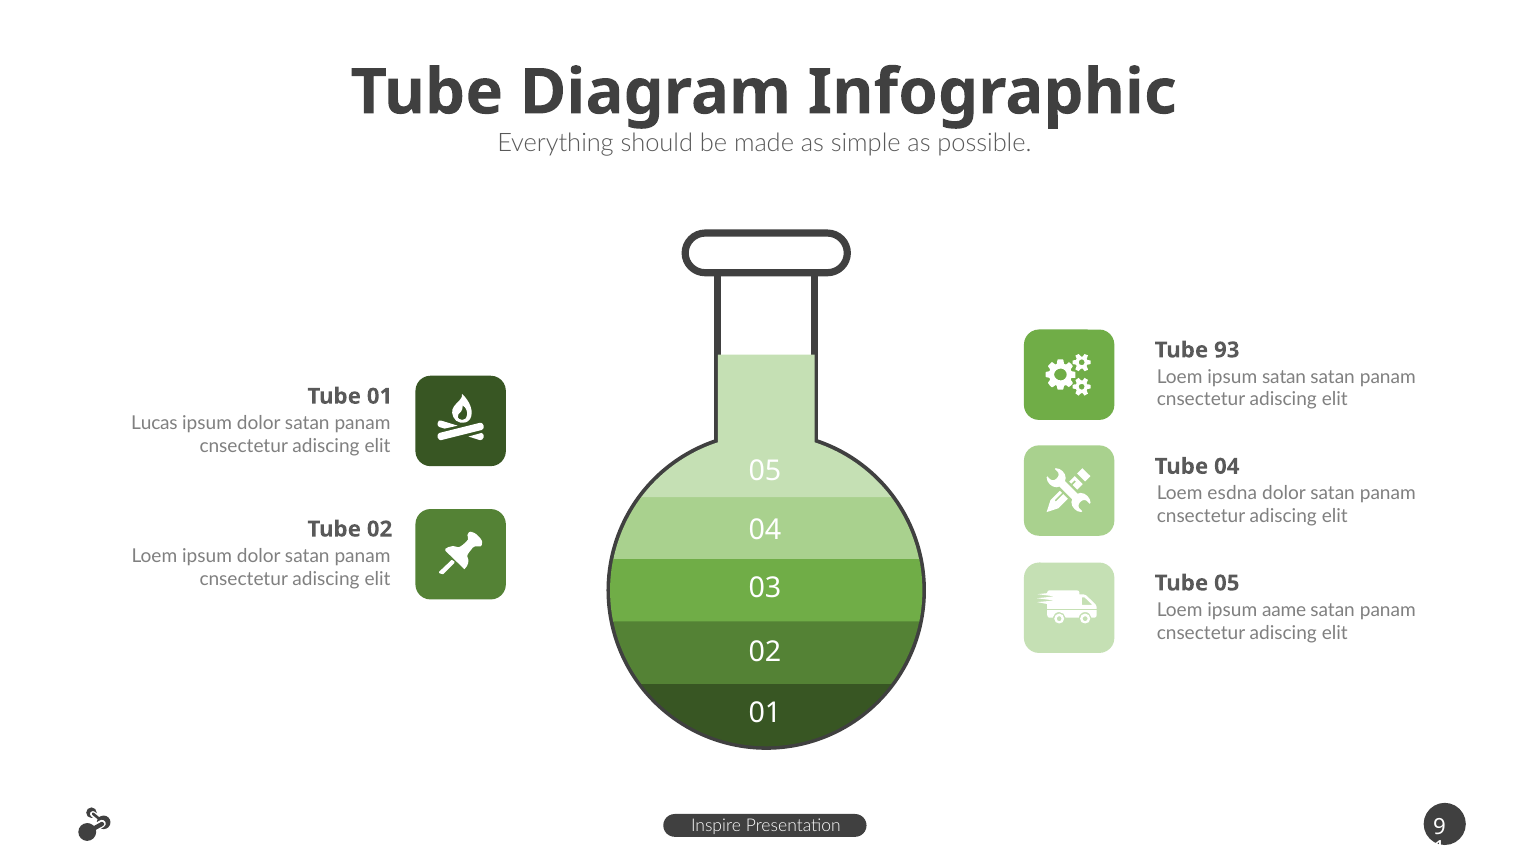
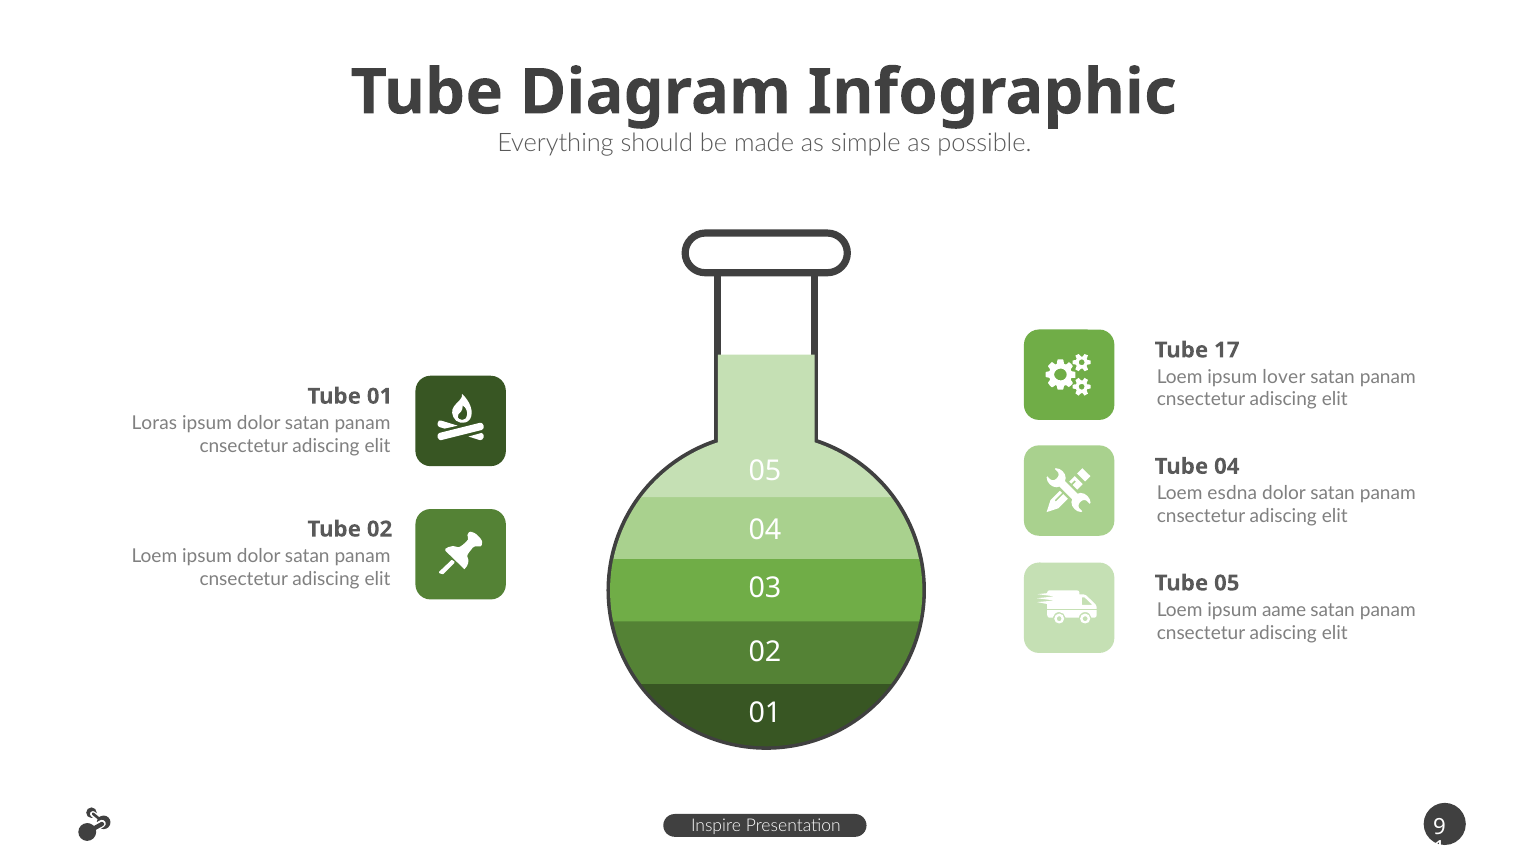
93: 93 -> 17
ipsum satan: satan -> lover
Lucas: Lucas -> Loras
